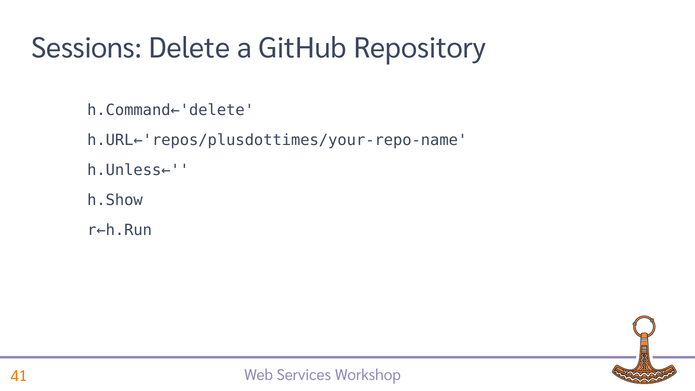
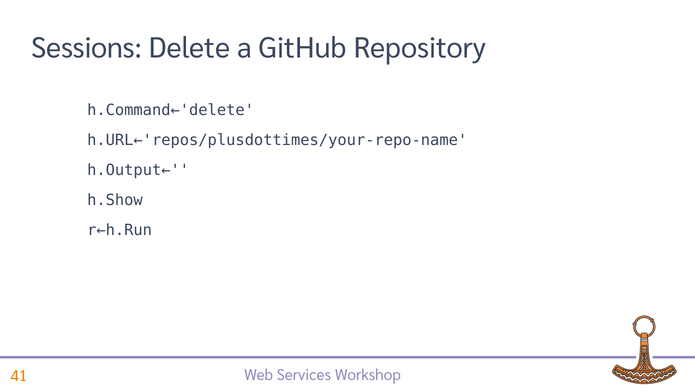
h.Unless←: h.Unless← -> h.Output←
